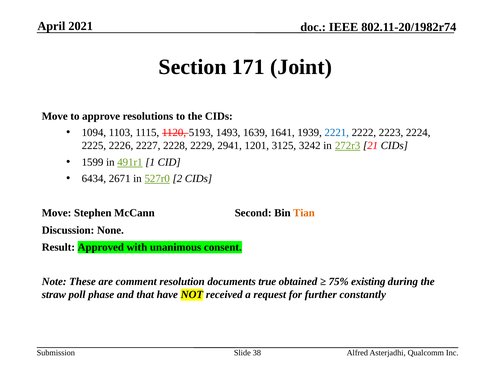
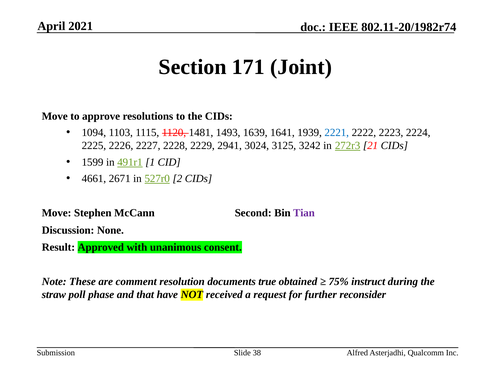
5193: 5193 -> 1481
1201: 1201 -> 3024
6434: 6434 -> 4661
Tian colour: orange -> purple
existing: existing -> instruct
constantly: constantly -> reconsider
